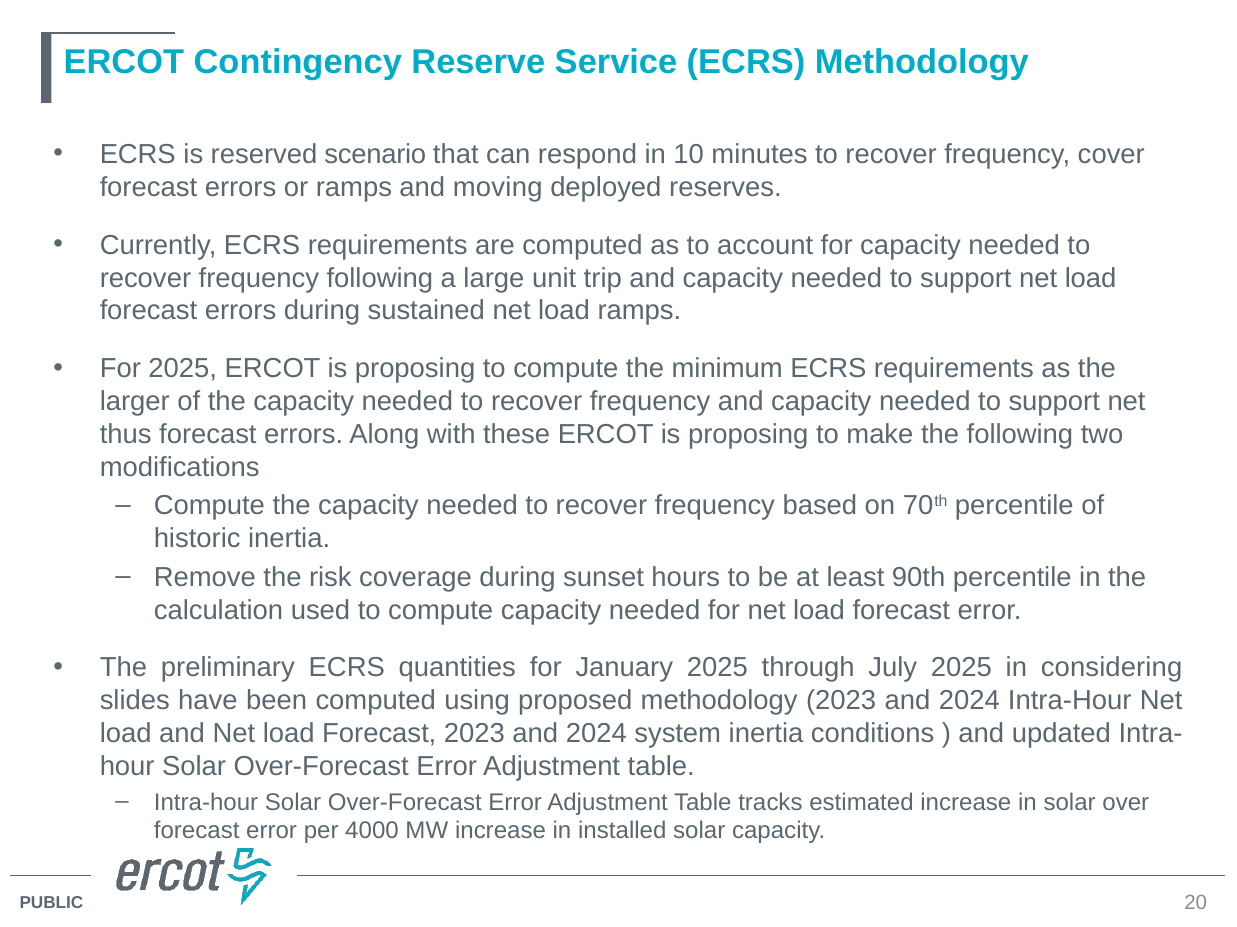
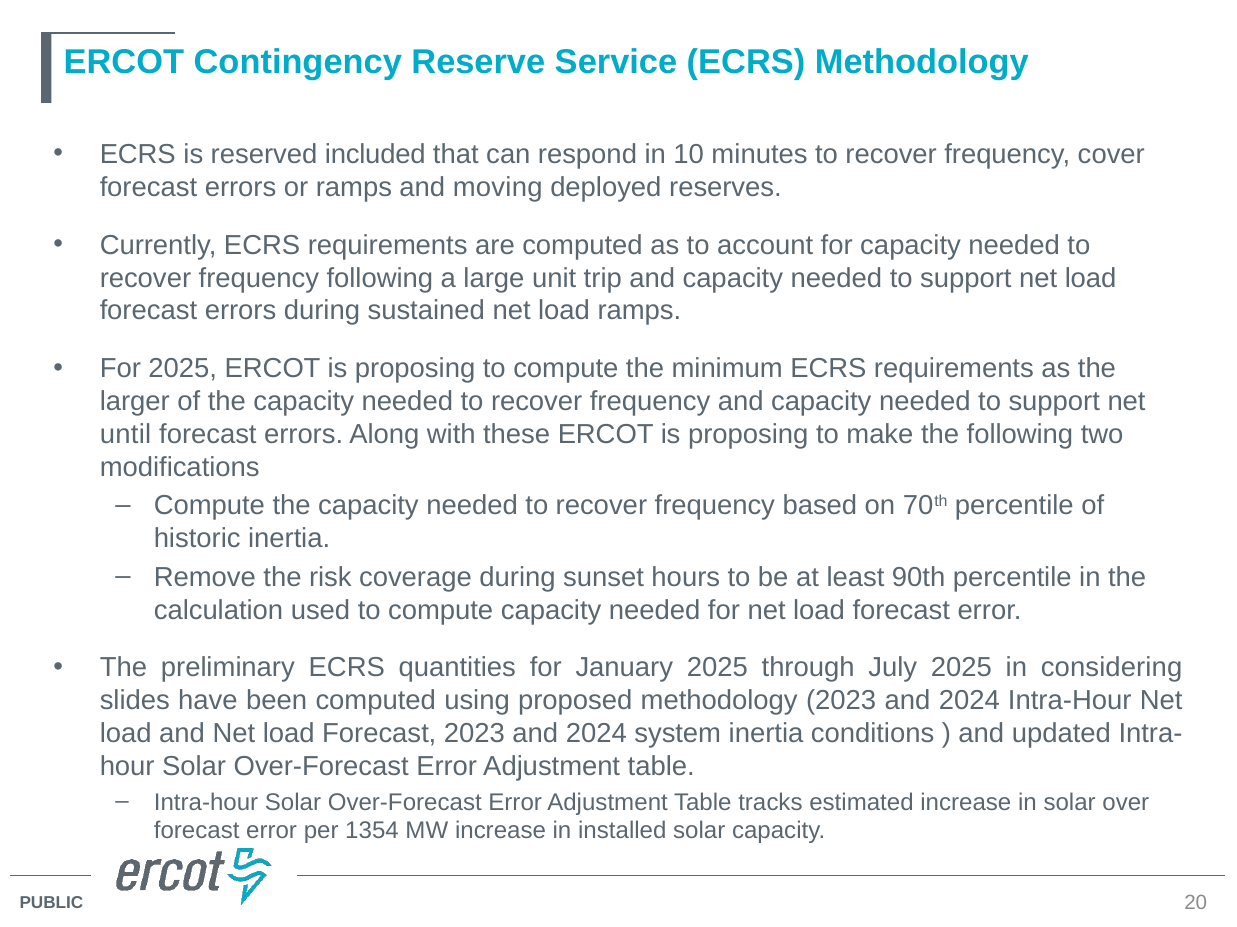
scenario: scenario -> included
thus: thus -> until
4000: 4000 -> 1354
